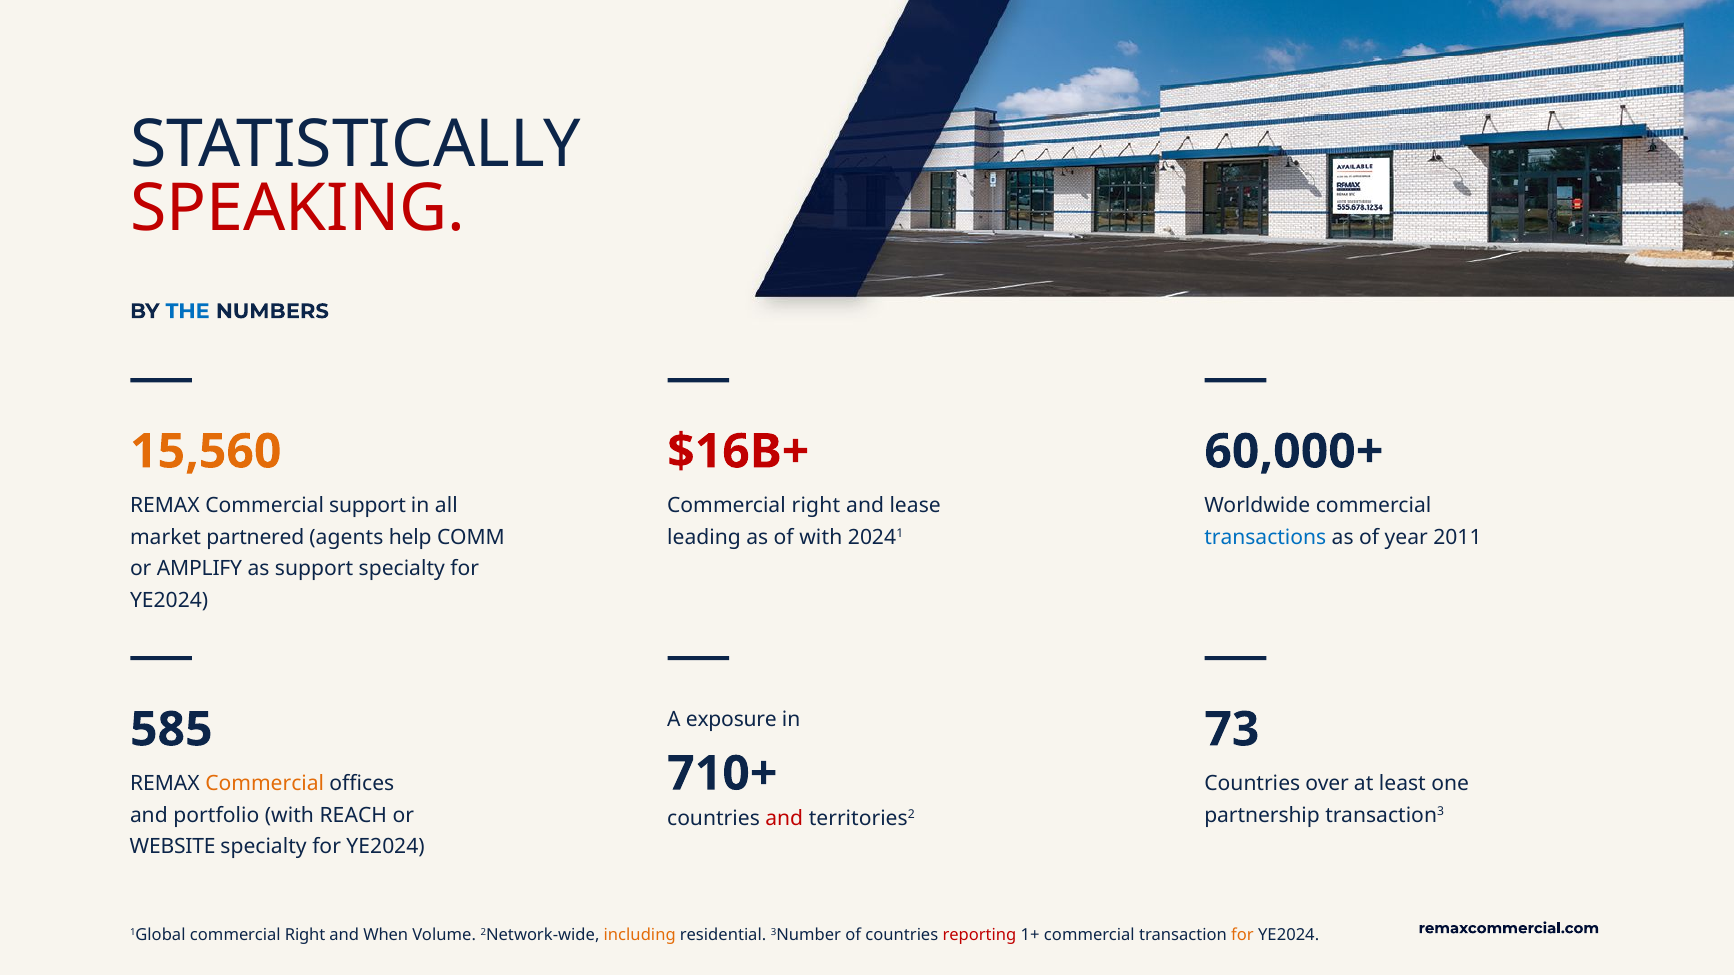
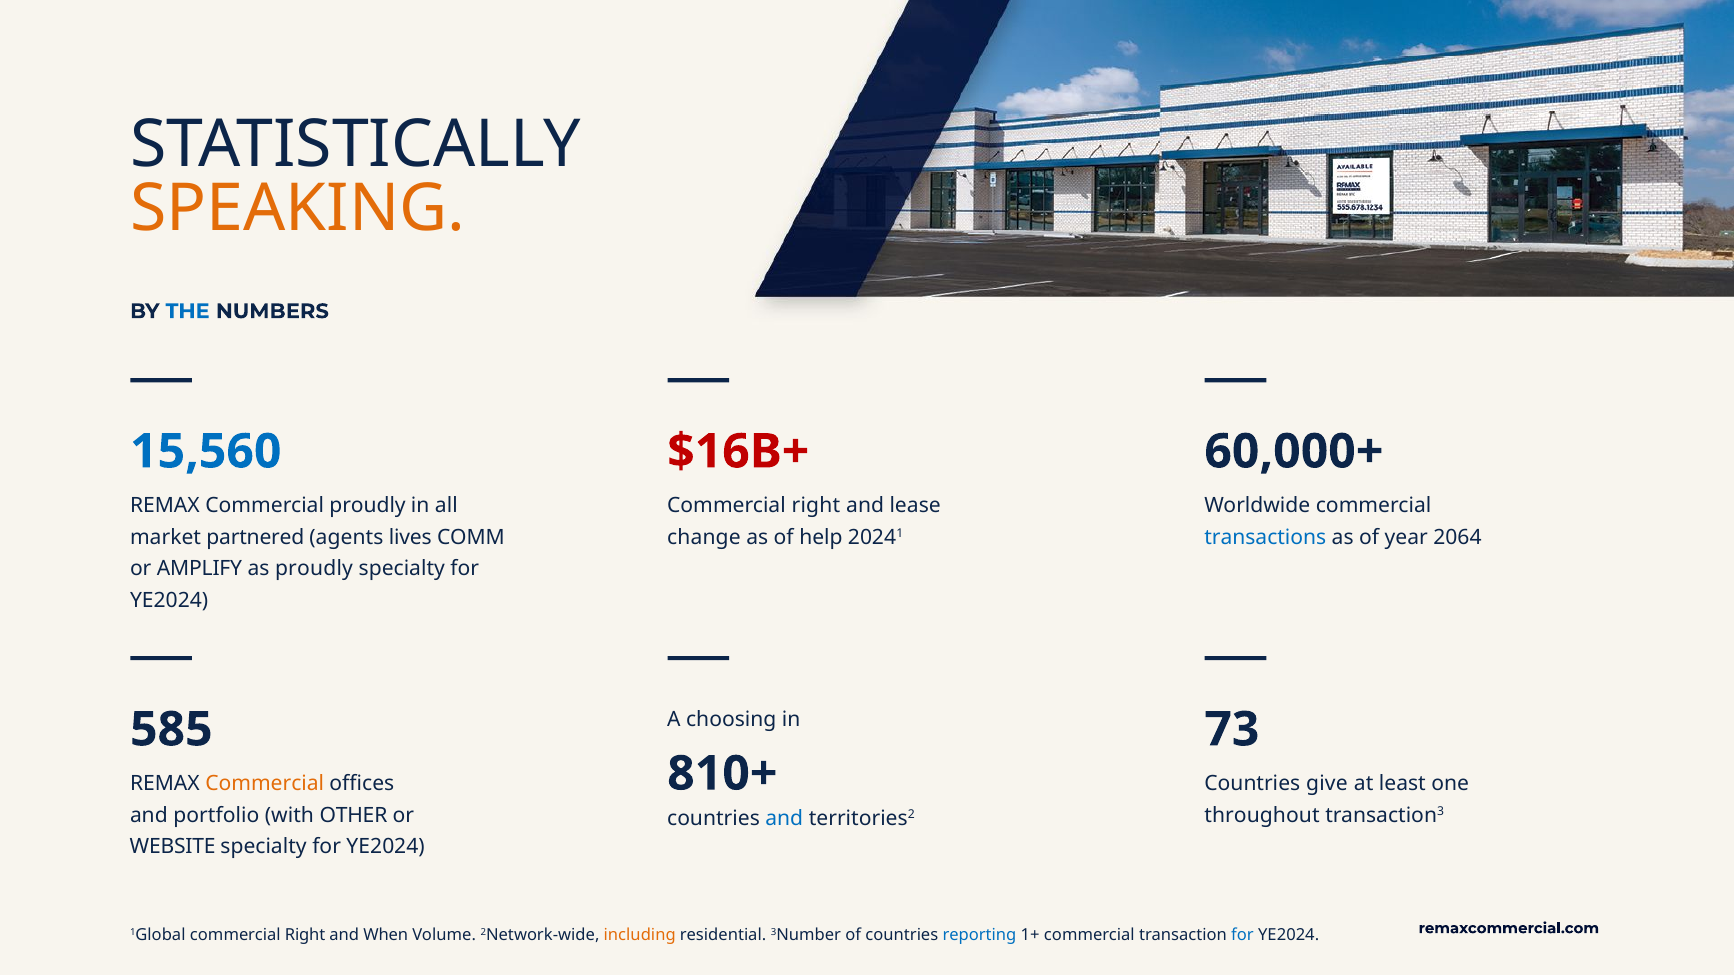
SPEAKING colour: red -> orange
15,560 colour: orange -> blue
Commercial support: support -> proudly
help: help -> lives
leading: leading -> change
of with: with -> help
2011: 2011 -> 2064
as support: support -> proudly
exposure: exposure -> choosing
710+: 710+ -> 810+
over: over -> give
REACH: REACH -> OTHER
partnership: partnership -> throughout
and at (784, 819) colour: red -> blue
reporting colour: red -> blue
for at (1243, 935) colour: orange -> blue
